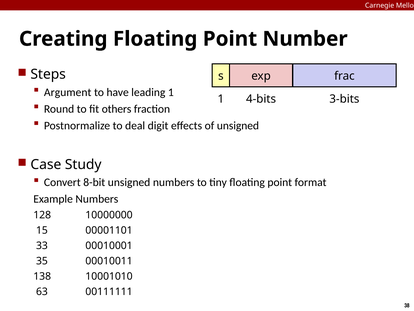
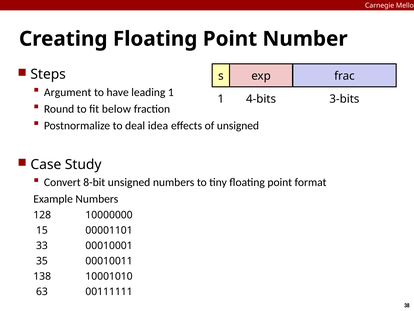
others: others -> below
digit: digit -> idea
